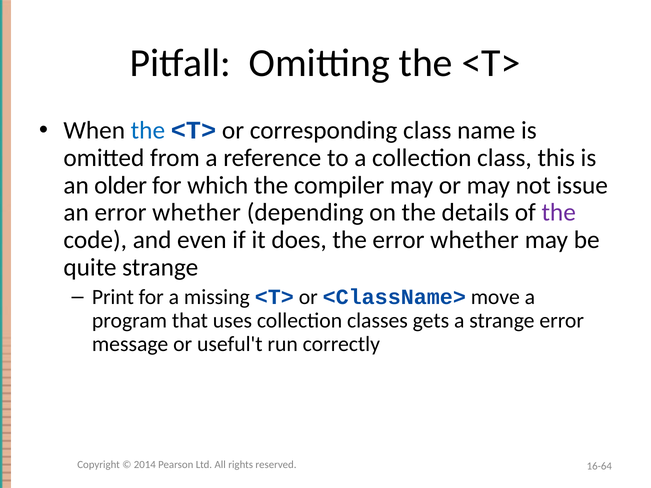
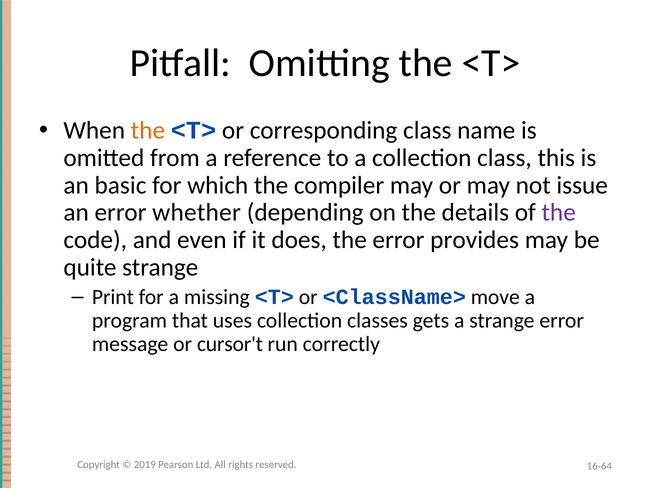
the at (148, 131) colour: blue -> orange
older: older -> basic
the error whether: whether -> provides
useful't: useful't -> cursor't
2014: 2014 -> 2019
